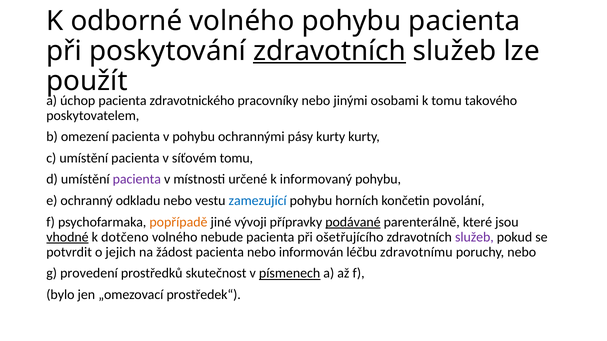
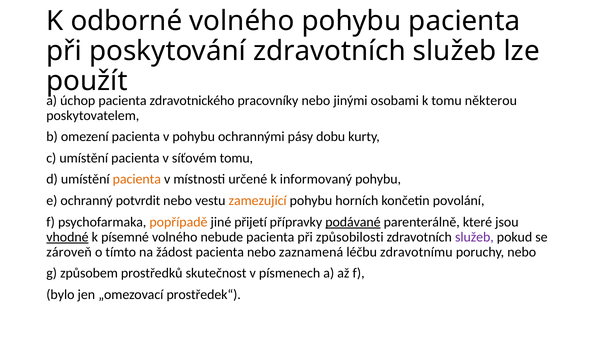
zdravotních at (330, 51) underline: present -> none
takového: takového -> některou
pásy kurty: kurty -> dobu
pacienta at (137, 180) colour: purple -> orange
odkladu: odkladu -> potvrdit
zamezující colour: blue -> orange
vývoji: vývoji -> přijetí
dotčeno: dotčeno -> písemné
ošetřujícího: ošetřujícího -> způsobilosti
potvrdit: potvrdit -> zároveň
jejich: jejich -> tímto
informován: informován -> zaznamená
provedení: provedení -> způsobem
písmenech underline: present -> none
